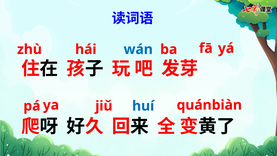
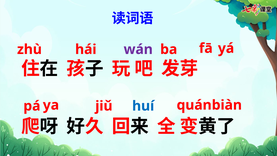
wán colour: blue -> purple
